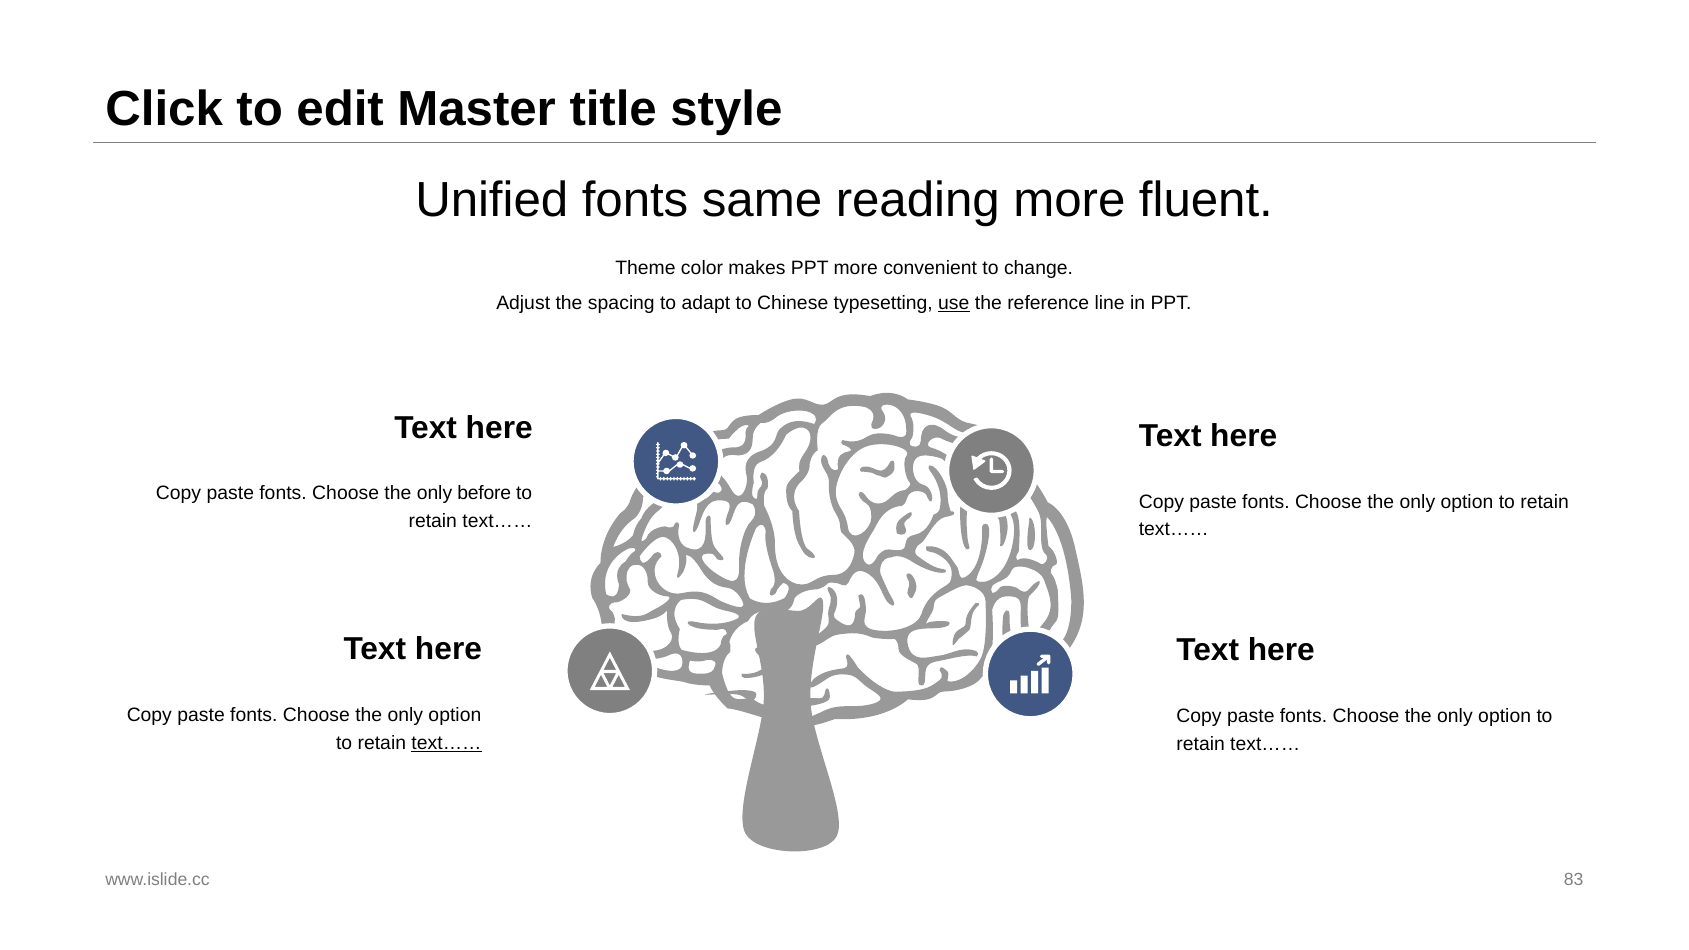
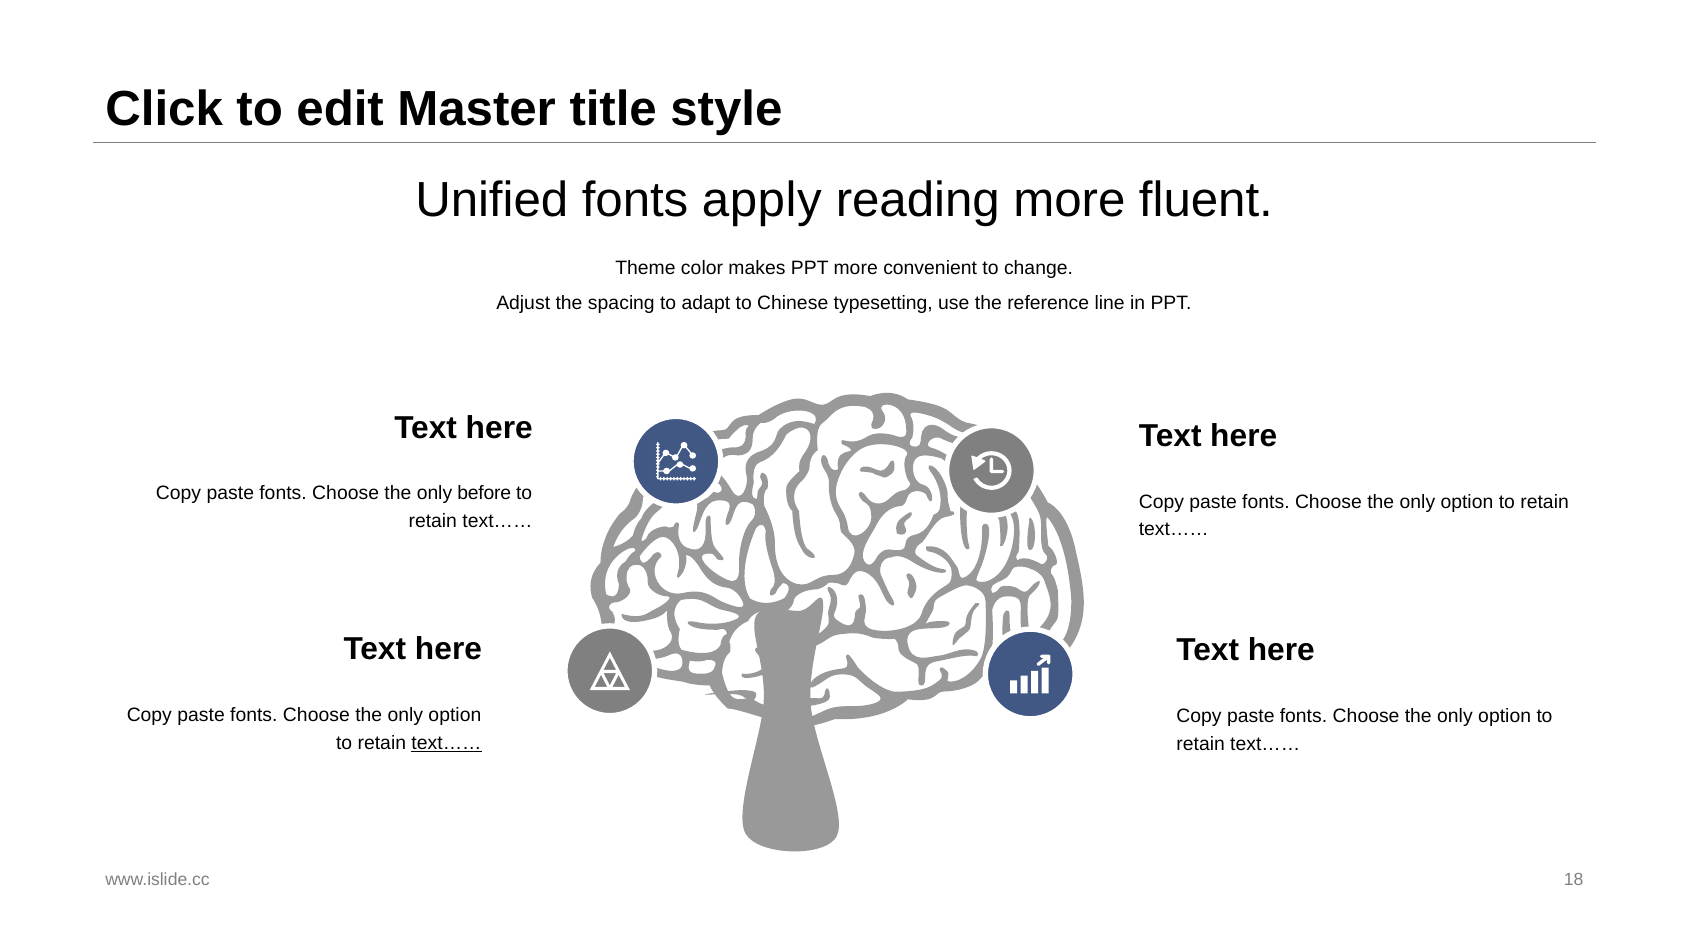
same: same -> apply
use underline: present -> none
83: 83 -> 18
